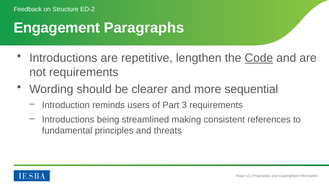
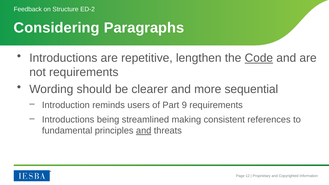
Engagement: Engagement -> Considering
3: 3 -> 9
and at (144, 131) underline: none -> present
